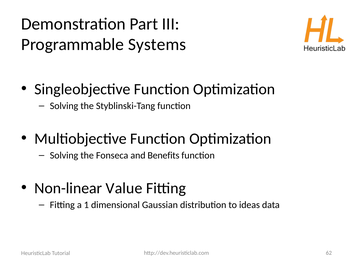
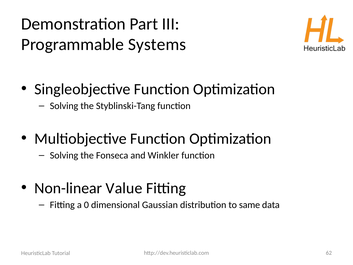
Benefits: Benefits -> Winkler
1: 1 -> 0
ideas: ideas -> same
